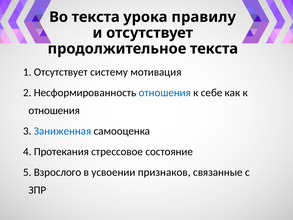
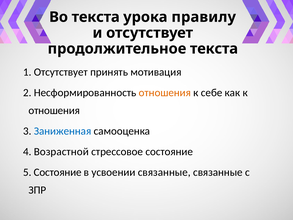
систему: систему -> принять
отношения at (165, 92) colour: blue -> orange
Протекания: Протекания -> Возрастной
5 Взрослого: Взрослого -> Состояние
усвоении признаков: признаков -> связанные
